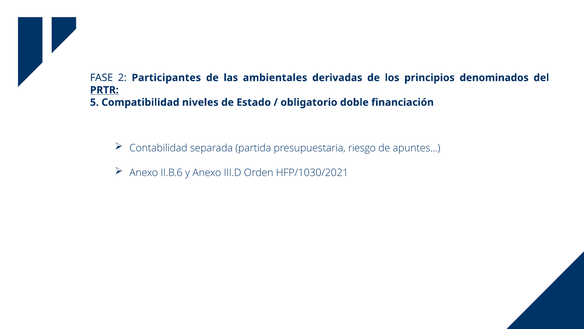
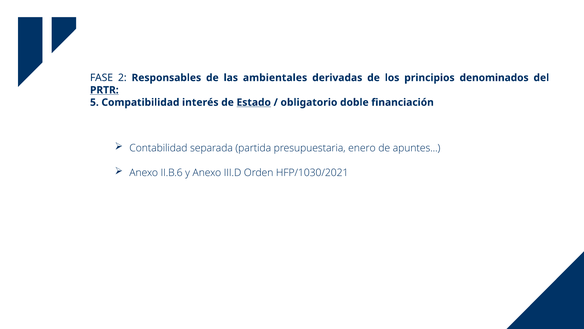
Participantes: Participantes -> Responsables
niveles: niveles -> interés
Estado underline: none -> present
riesgo: riesgo -> enero
